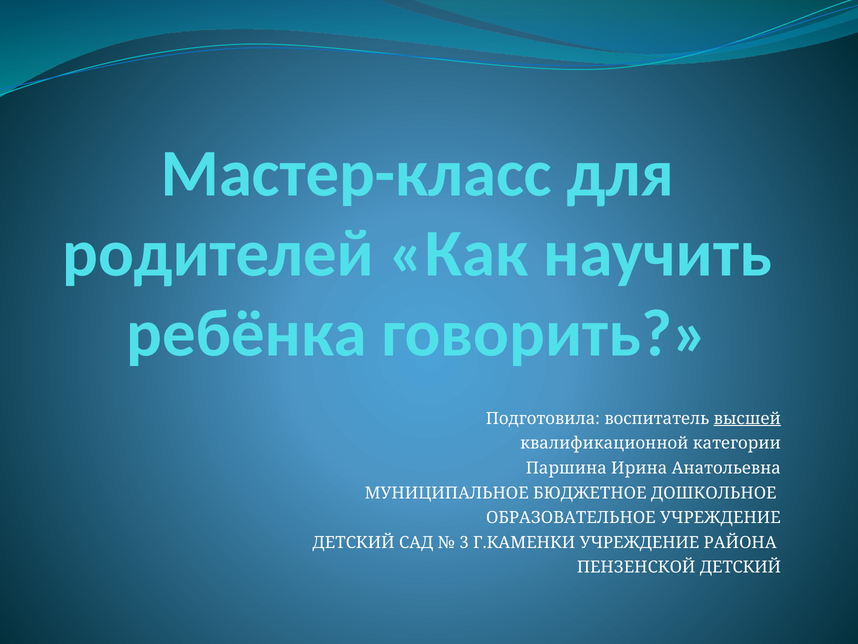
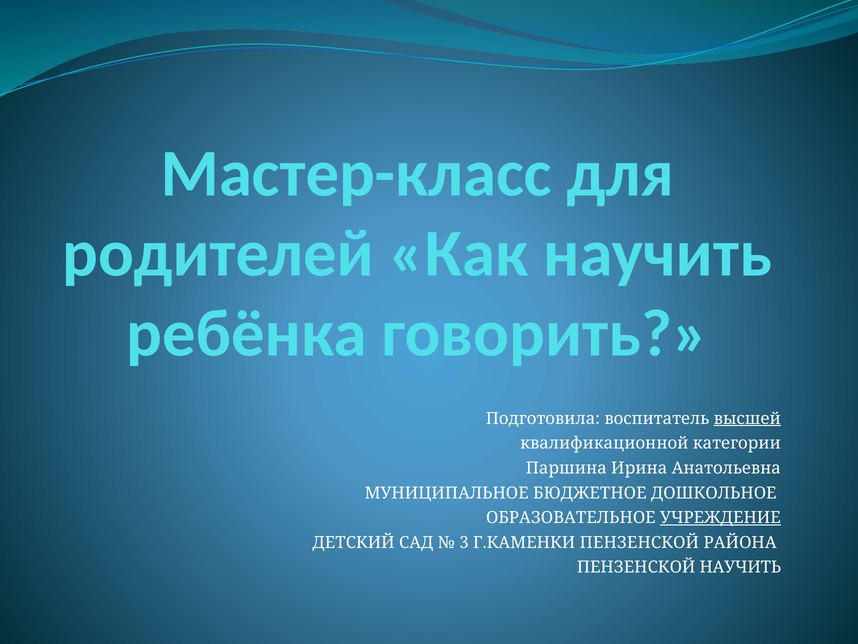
УЧРЕЖДЕНИЕ at (720, 517) underline: none -> present
Г.КАМЕНКИ УЧРЕЖДЕНИЕ: УЧРЕЖДЕНИЕ -> ПЕНЗЕНСКОЙ
ПЕНЗЕНСКОЙ ДЕТСКИЙ: ДЕТСКИЙ -> НАУЧИТЬ
